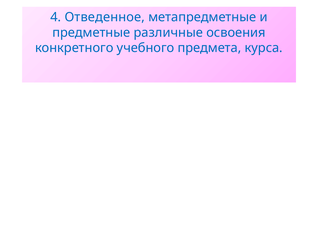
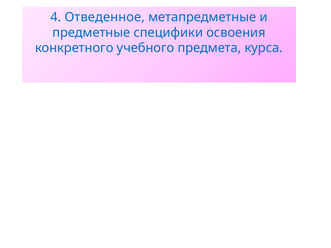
различные: различные -> специфики
